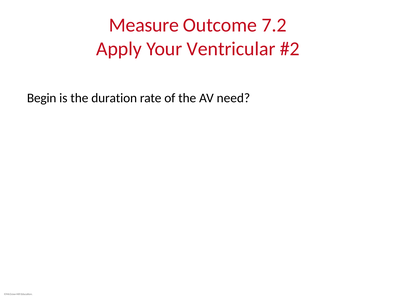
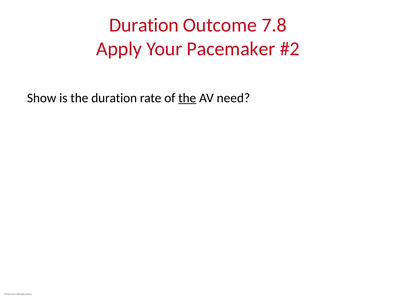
Measure at (144, 25): Measure -> Duration
7.2: 7.2 -> 7.8
Ventricular: Ventricular -> Pacemaker
Begin: Begin -> Show
the at (187, 98) underline: none -> present
